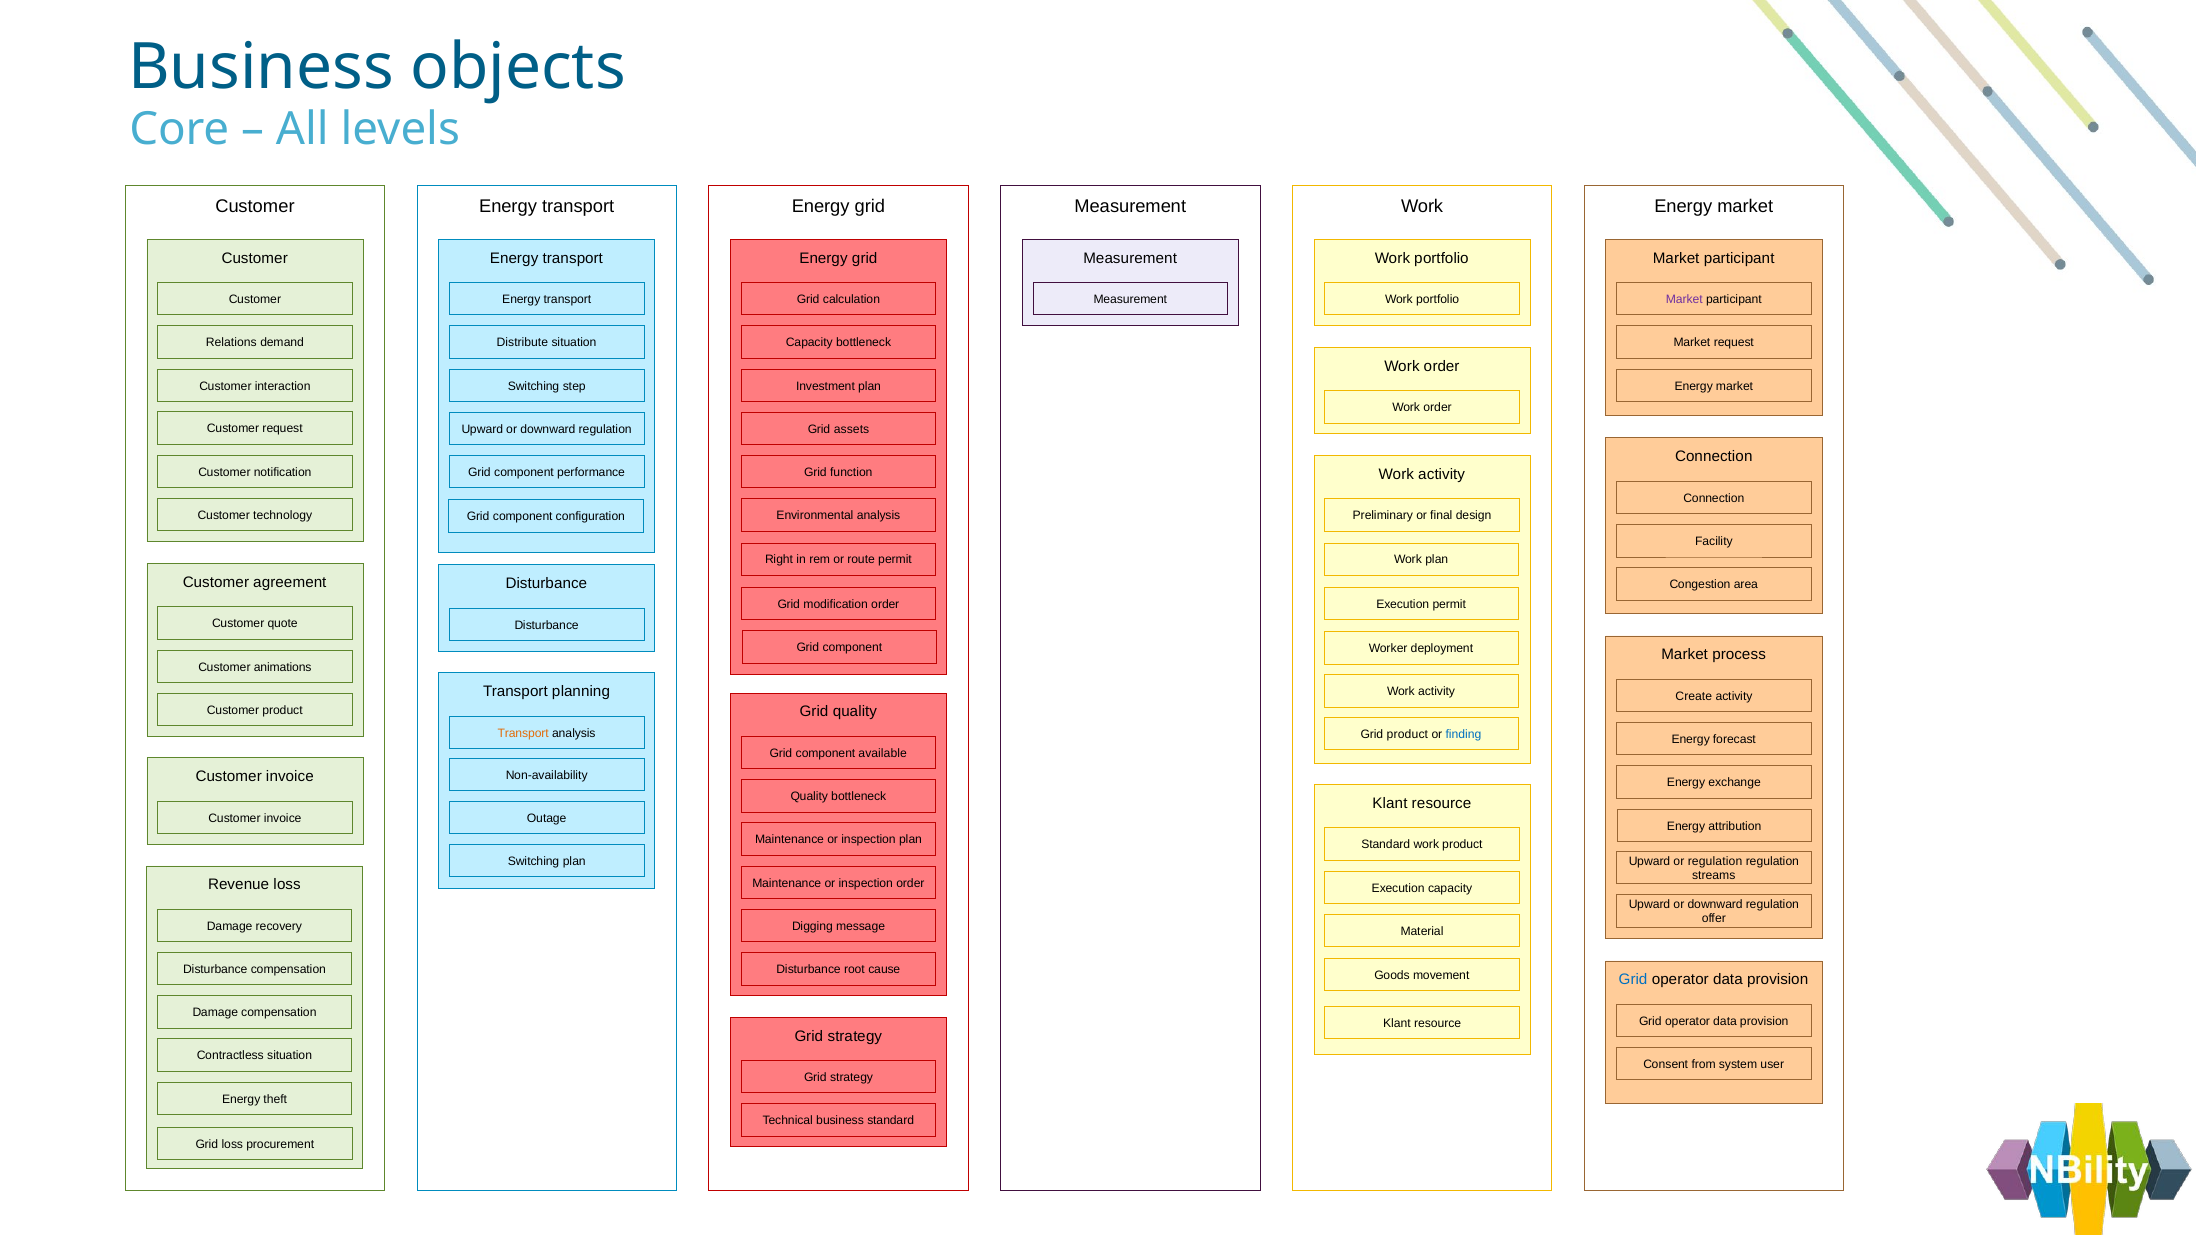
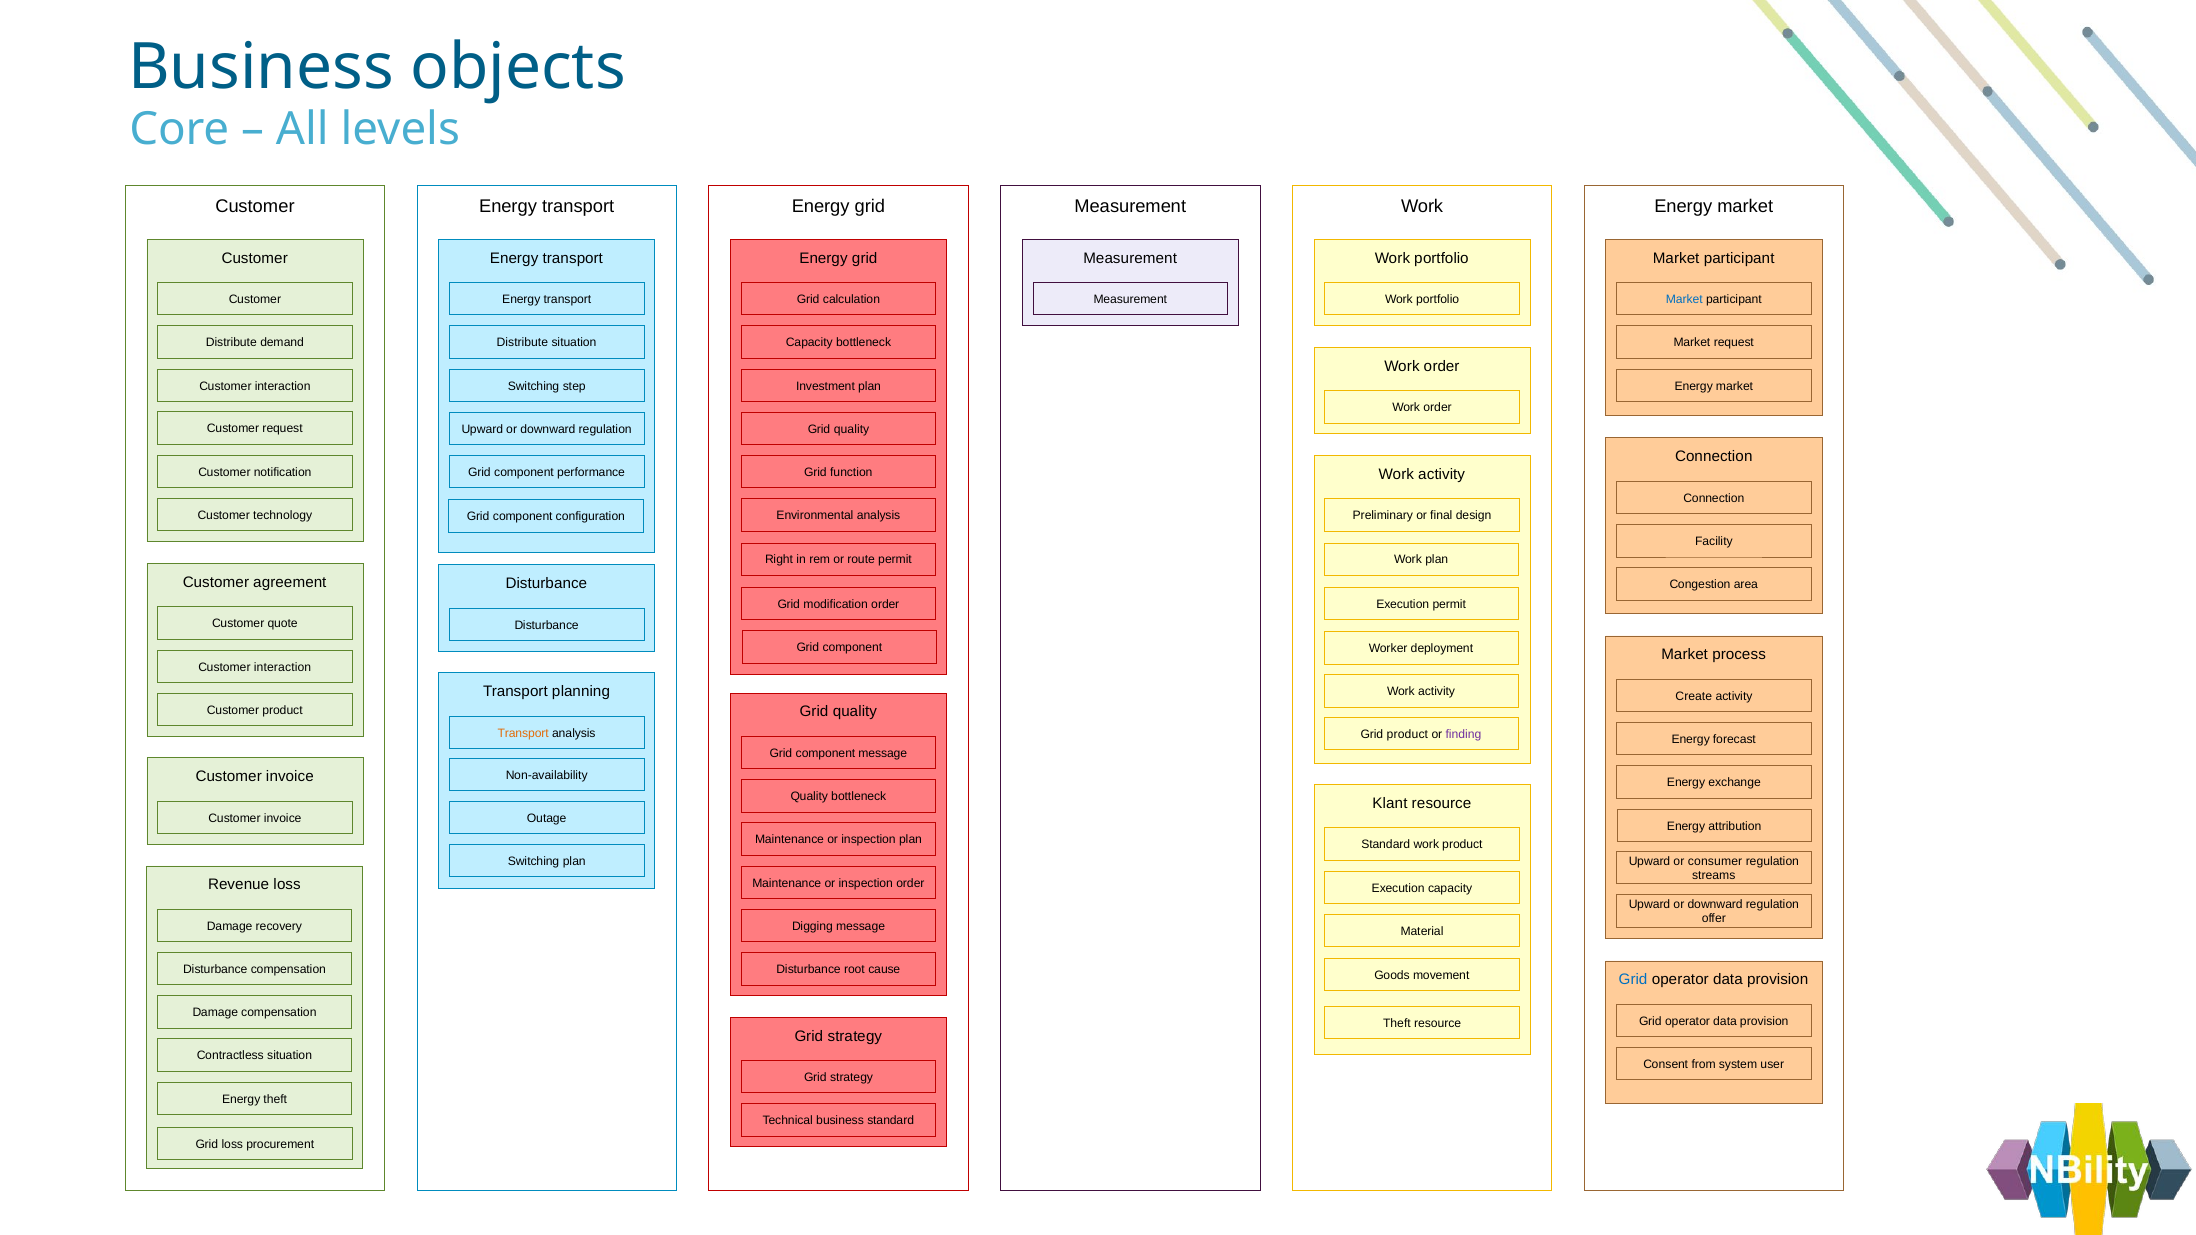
Market at (1684, 300) colour: purple -> blue
Relations at (231, 343): Relations -> Distribute
assets at (852, 429): assets -> quality
animations at (283, 667): animations -> interaction
finding colour: blue -> purple
component available: available -> message
or regulation: regulation -> consumer
Klant at (1397, 1023): Klant -> Theft
